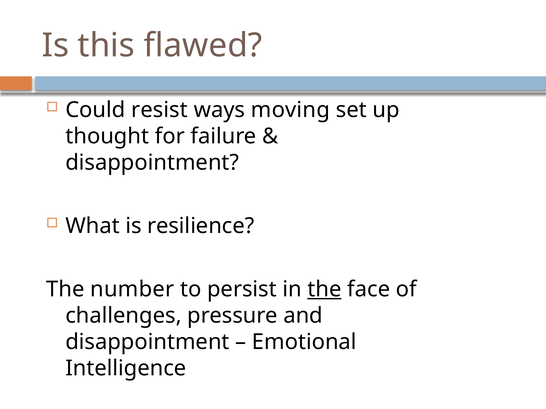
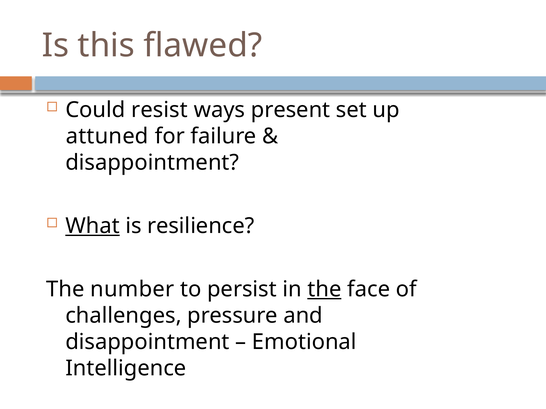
moving: moving -> present
thought: thought -> attuned
What underline: none -> present
